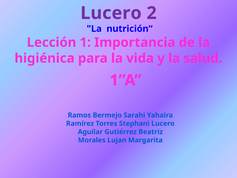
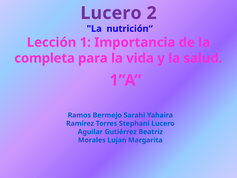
higiénica: higiénica -> completa
